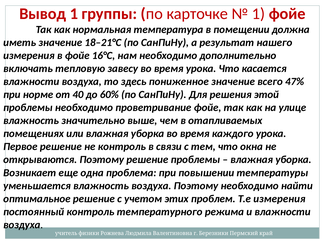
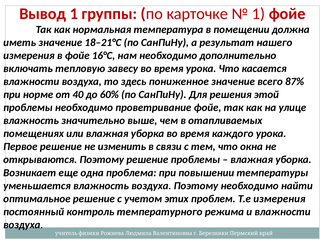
47%: 47% -> 87%
не контроль: контроль -> изменить
